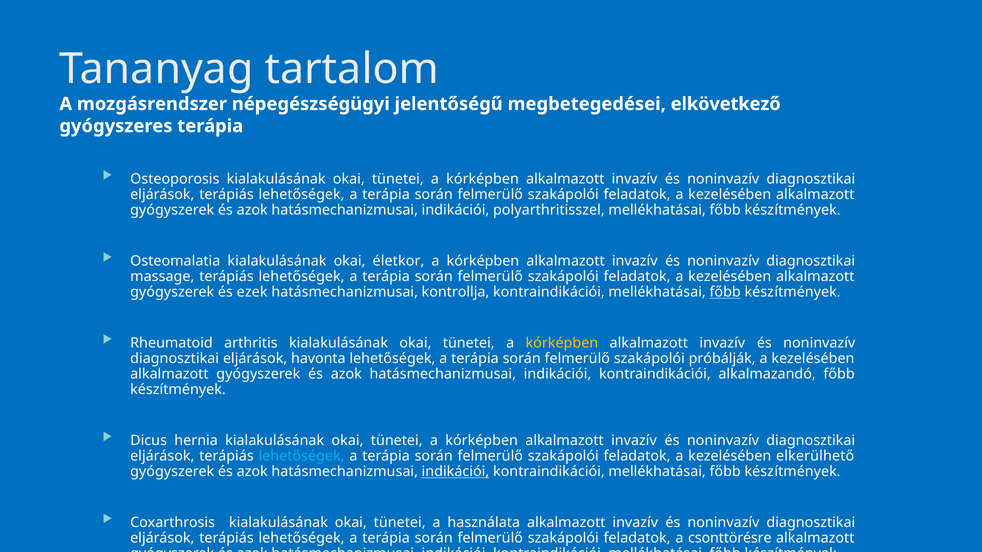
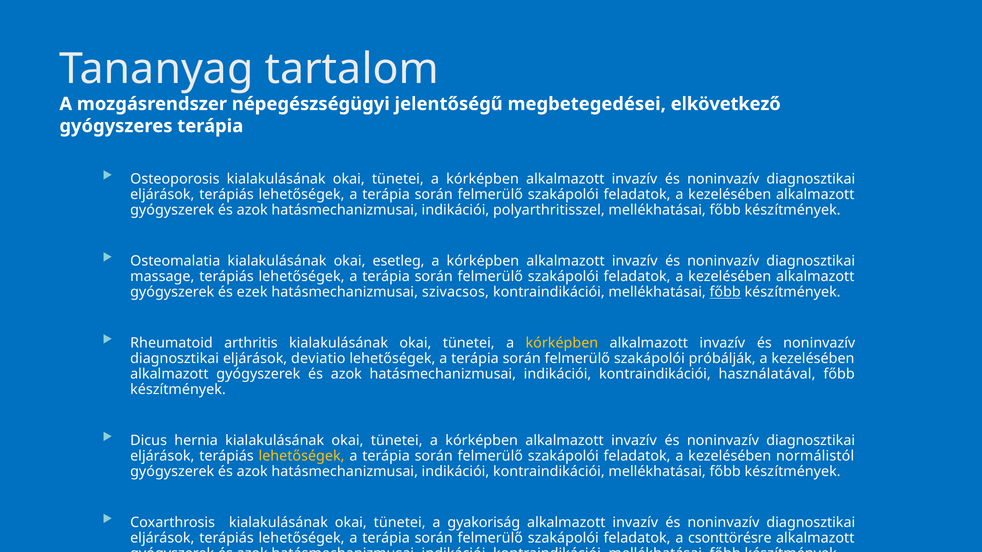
életkor: életkor -> esetleg
kontrollja: kontrollja -> szivacsos
havonta: havonta -> deviatio
alkalmazandó: alkalmazandó -> használatával
lehetőségek at (302, 456) colour: light blue -> yellow
elkerülhető: elkerülhető -> normálistól
indikációi at (455, 472) underline: present -> none
használata: használata -> gyakoriság
